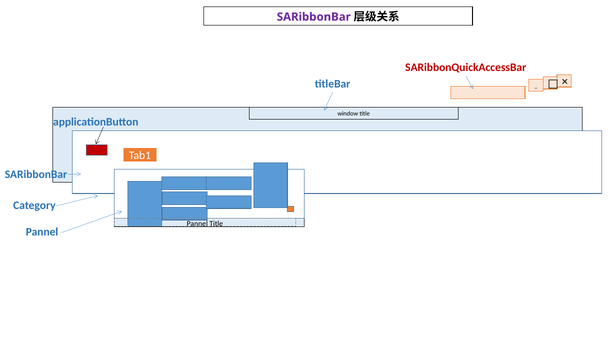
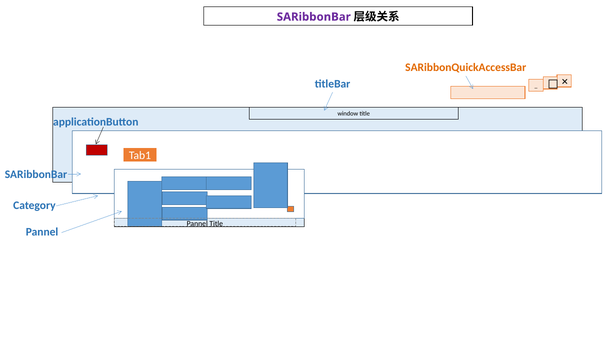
SARibbonQuickAccessBar colour: red -> orange
